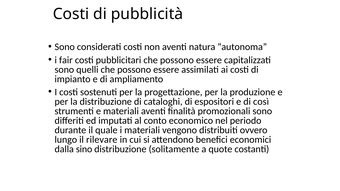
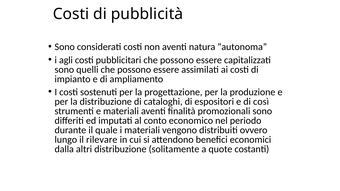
fair: fair -> agli
sino: sino -> altri
